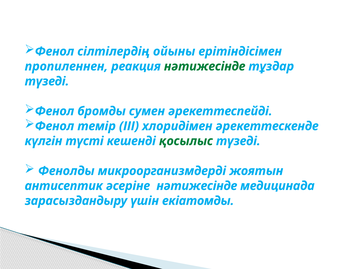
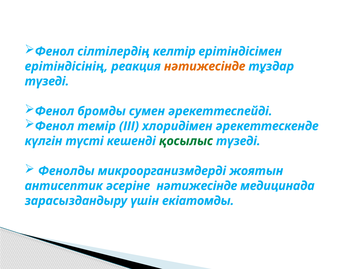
ойыны: ойыны -> келтір
пропиленнен: пропиленнен -> ерітіндісінің
нәтижесінде at (205, 66) colour: green -> orange
